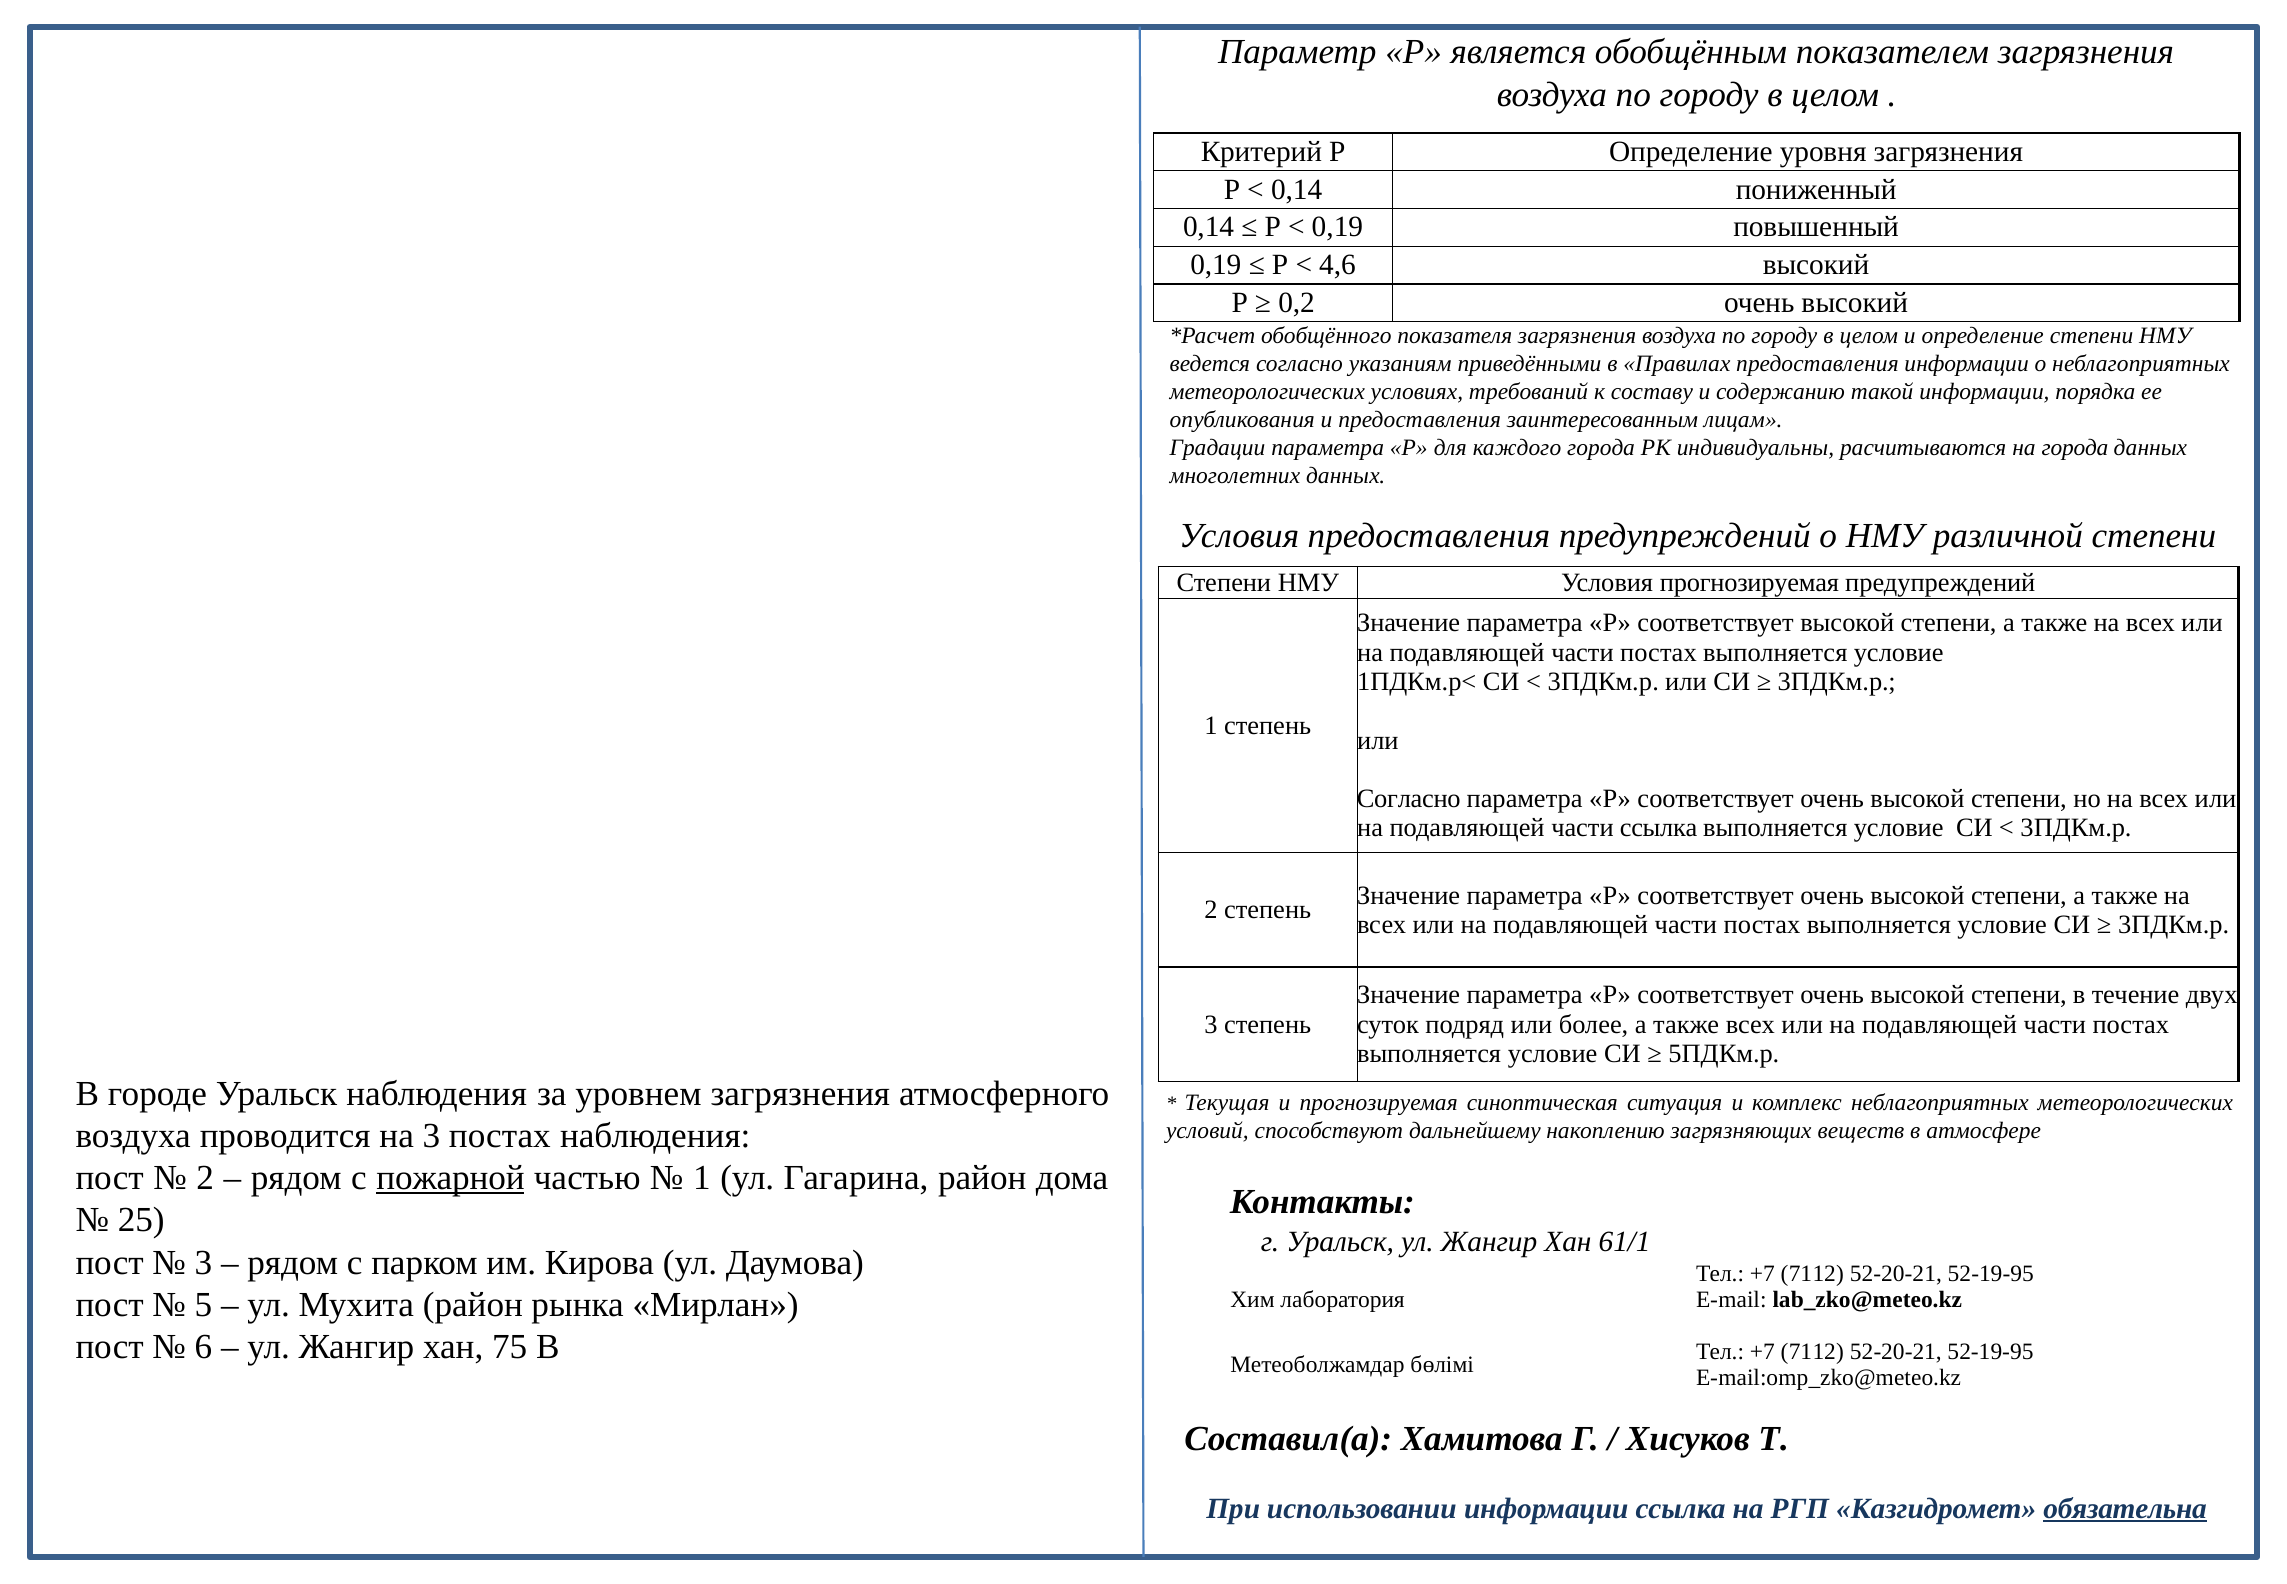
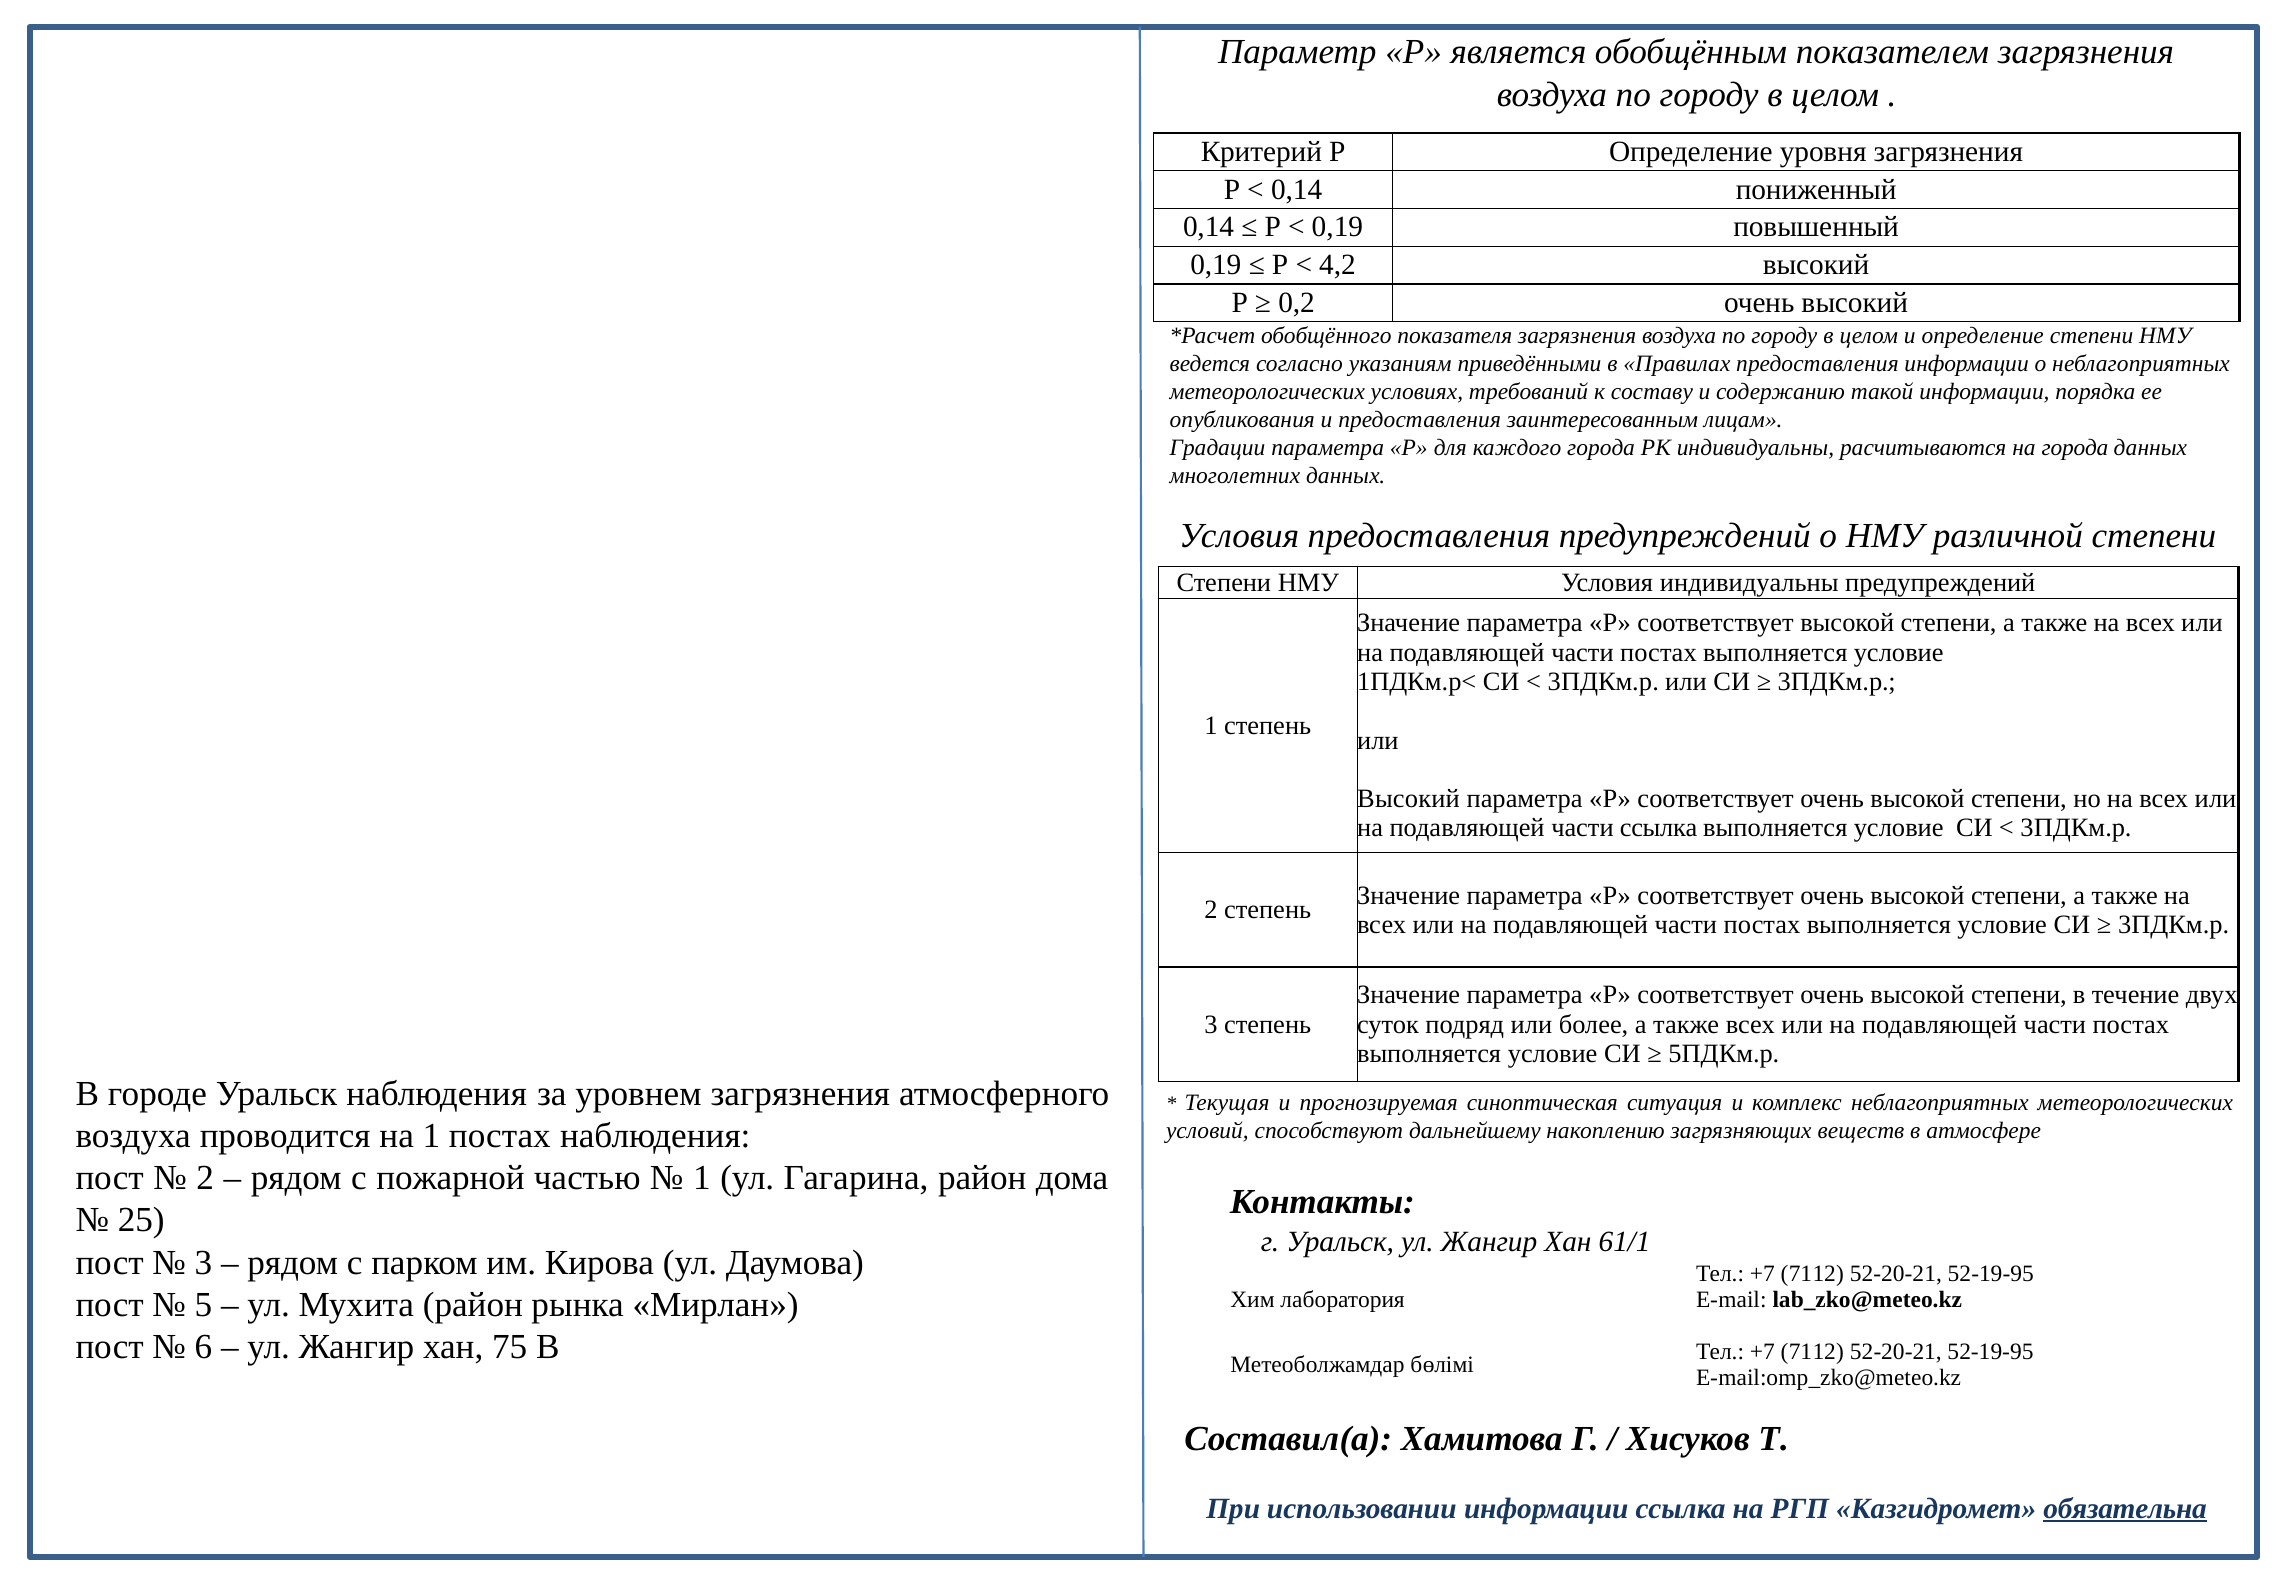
4,6: 4,6 -> 4,2
Условия прогнозируемая: прогнозируемая -> индивидуальны
Согласно at (1409, 798): Согласно -> Высокий
на 3: 3 -> 1
пожарной underline: present -> none
